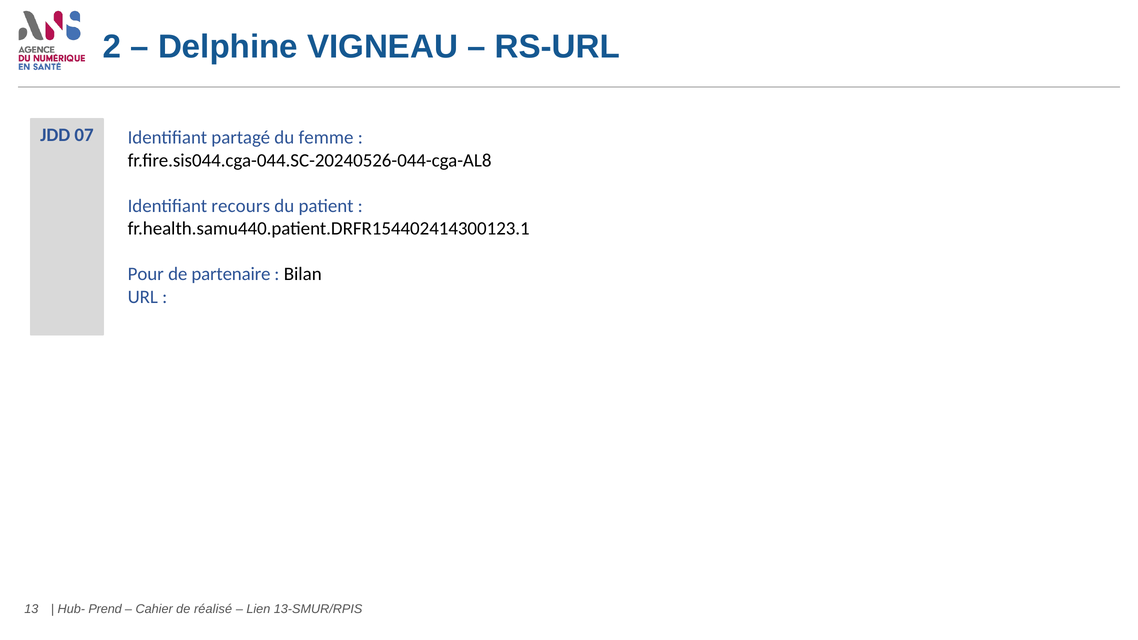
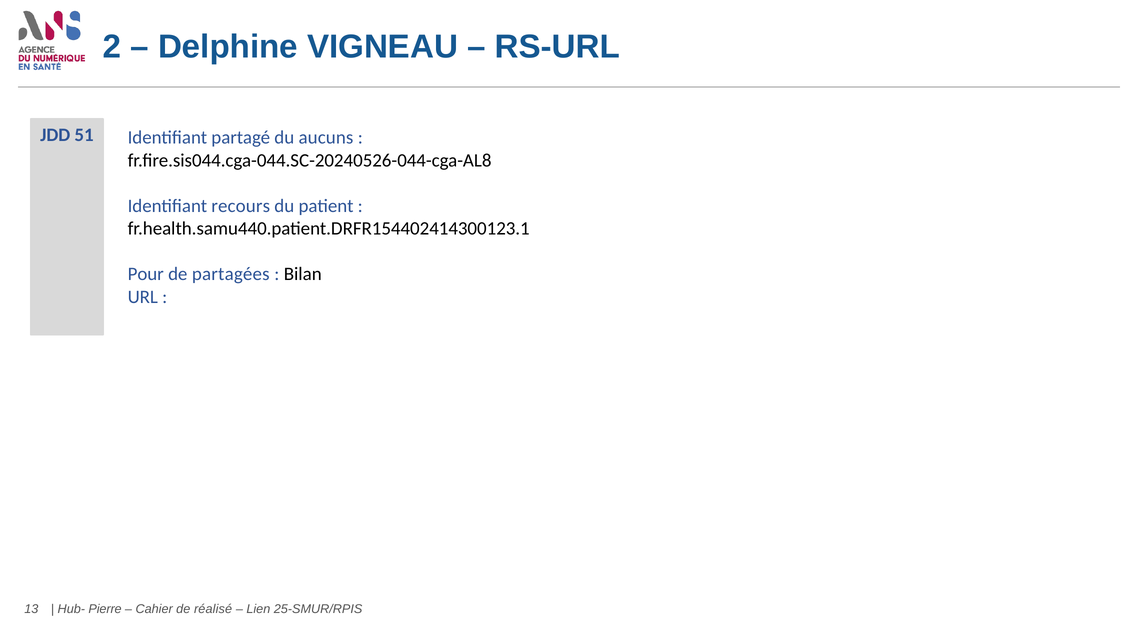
07: 07 -> 51
femme: femme -> aucuns
partenaire: partenaire -> partagées
Prend: Prend -> Pierre
13-SMUR/RPIS: 13-SMUR/RPIS -> 25-SMUR/RPIS
